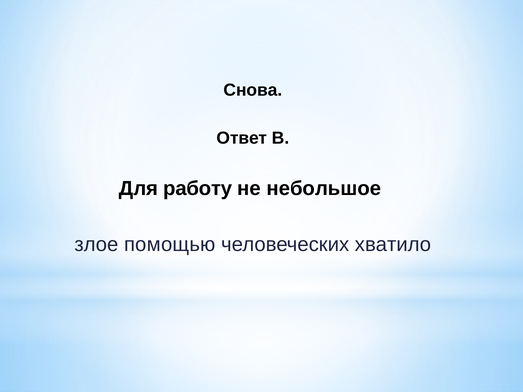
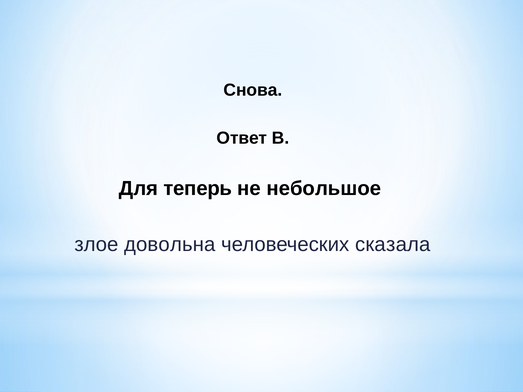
работу: работу -> теперь
помощью: помощью -> довольна
хватило: хватило -> сказала
